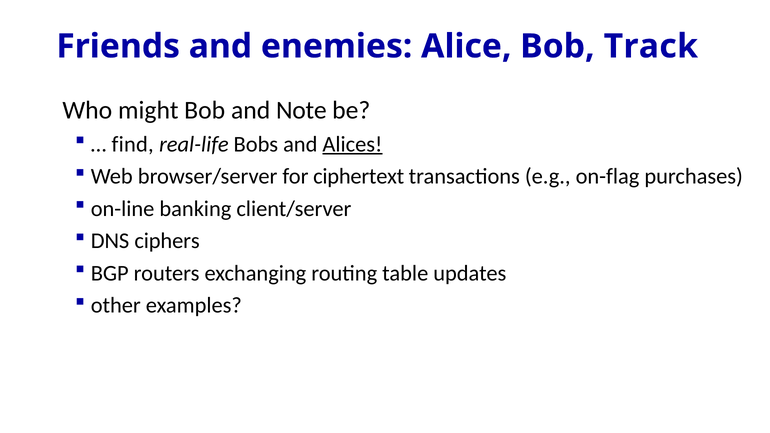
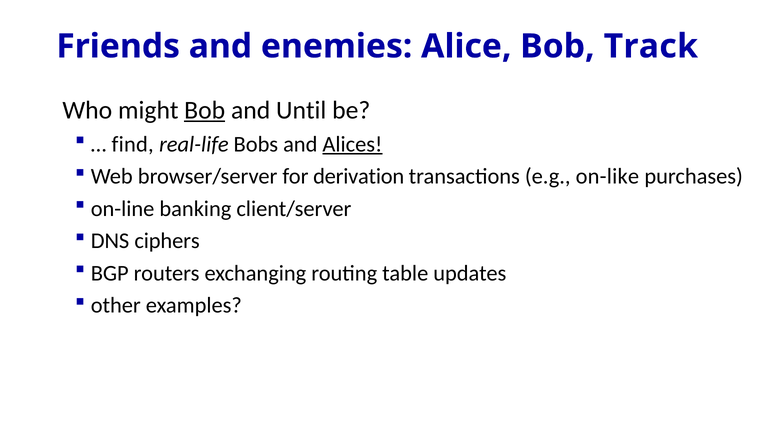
Bob at (205, 110) underline: none -> present
Note: Note -> Until
ciphertext: ciphertext -> derivation
on-flag: on-flag -> on-like
